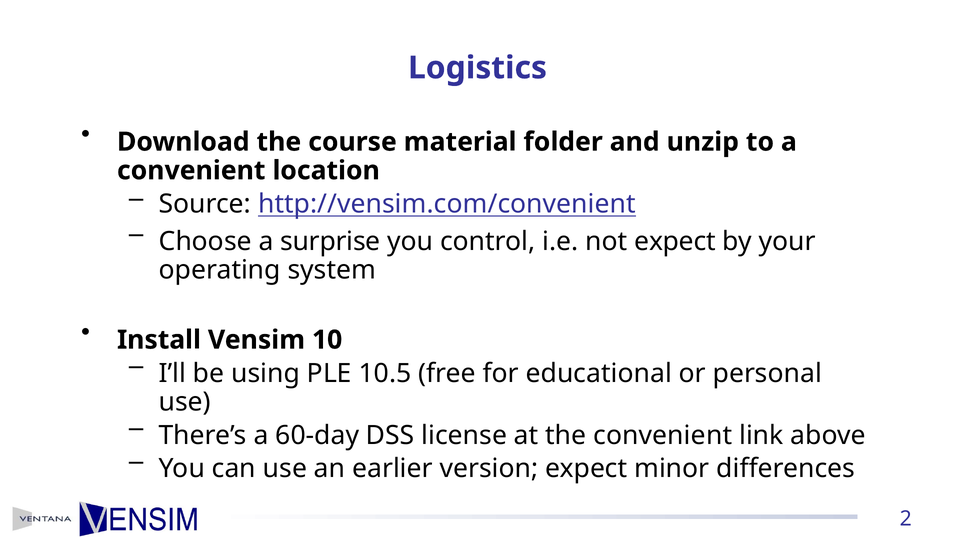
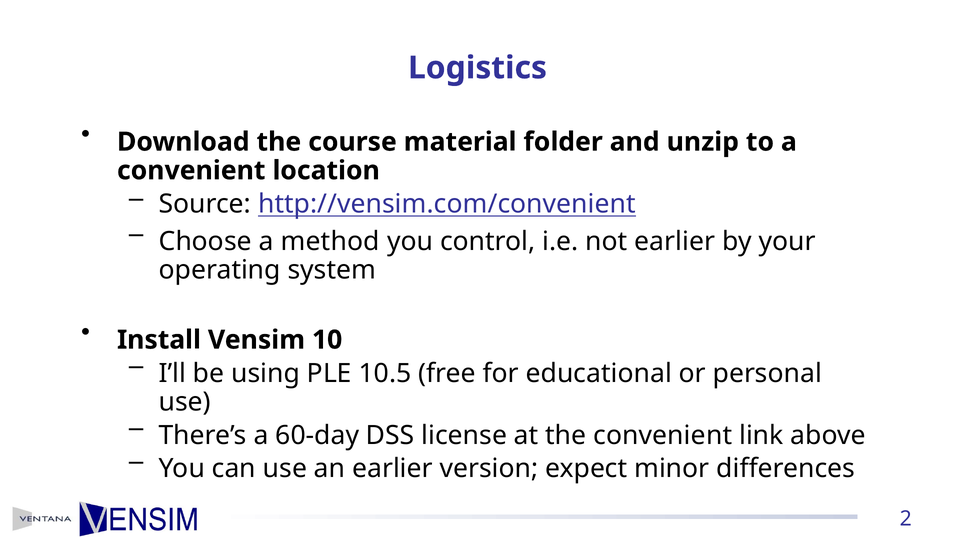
surprise: surprise -> method
not expect: expect -> earlier
